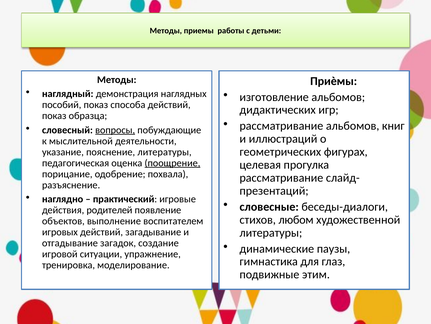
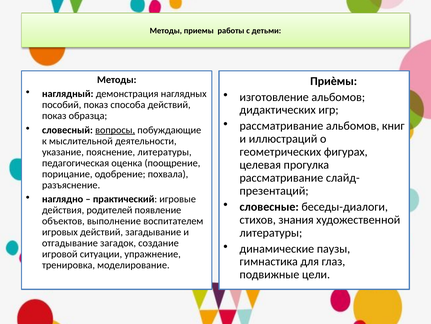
поощрение underline: present -> none
любом: любом -> знания
этим: этим -> цели
